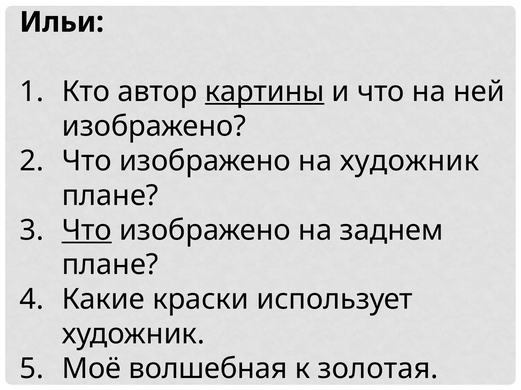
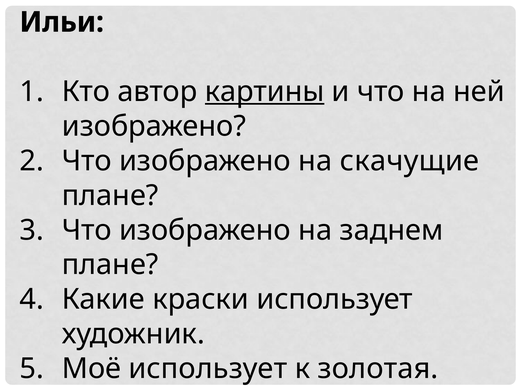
на художник: художник -> скачущие
Что at (87, 231) underline: present -> none
Моё волшебная: волшебная -> использует
